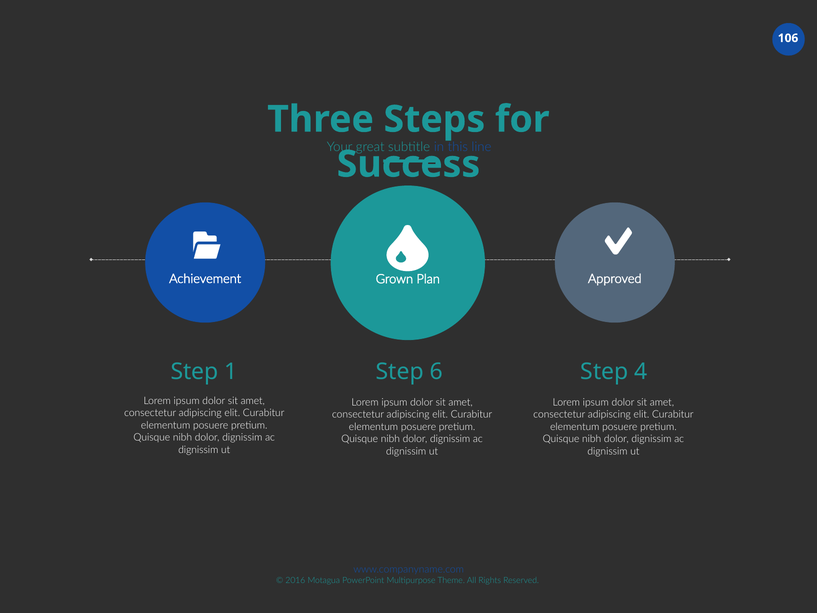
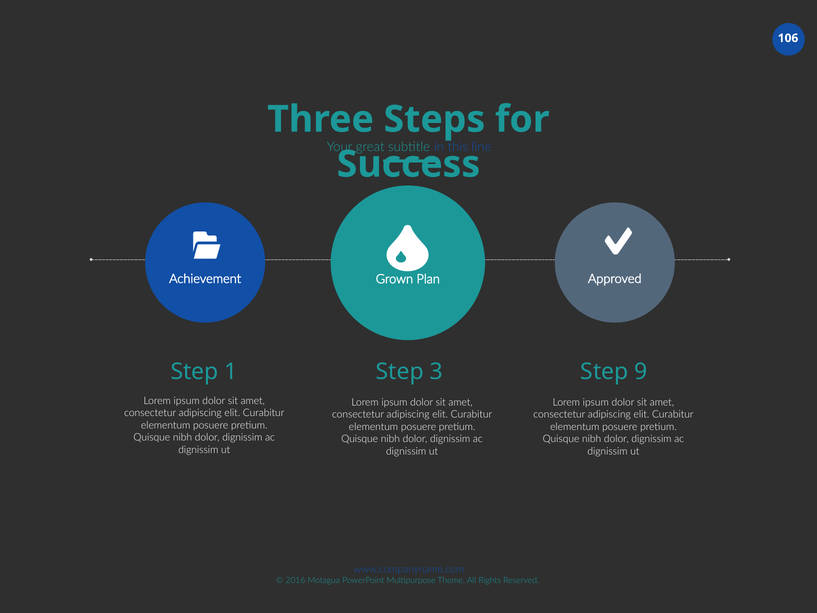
6: 6 -> 3
4: 4 -> 9
